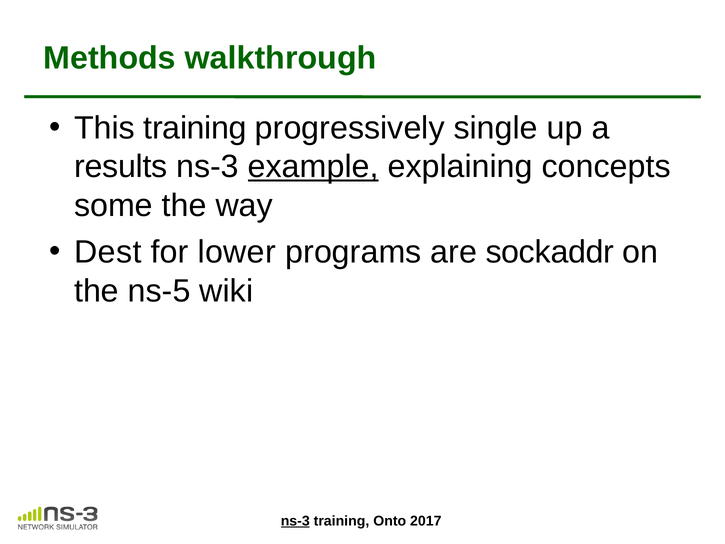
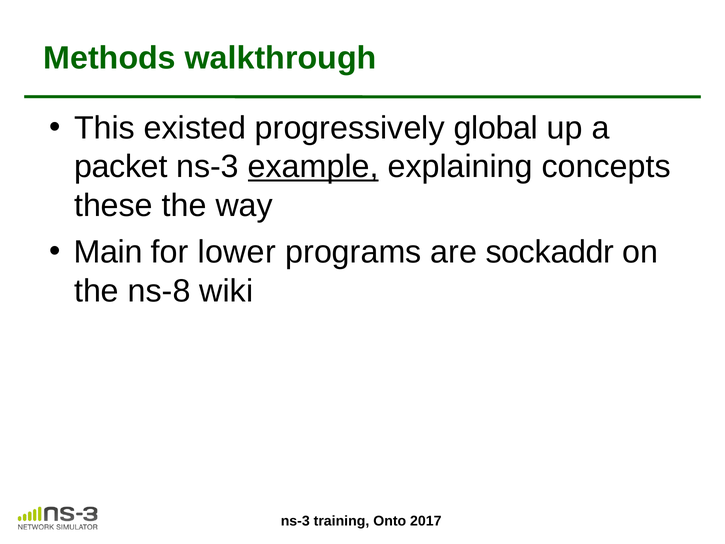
This training: training -> existed
single: single -> global
results: results -> packet
some: some -> these
Dest: Dest -> Main
ns-5: ns-5 -> ns-8
ns-3 at (295, 521) underline: present -> none
